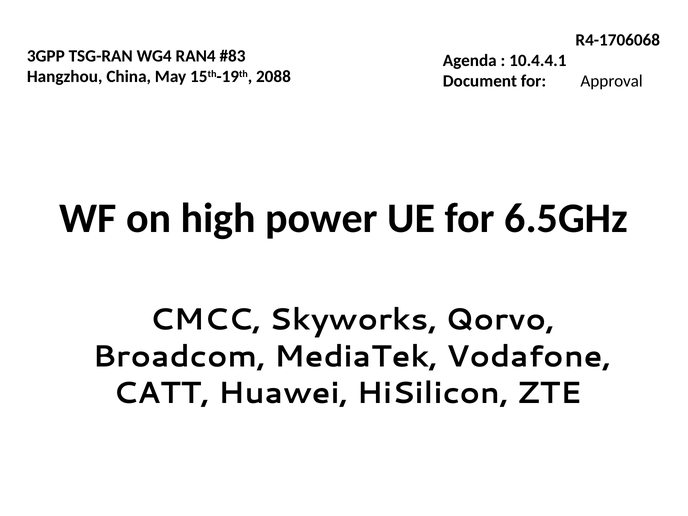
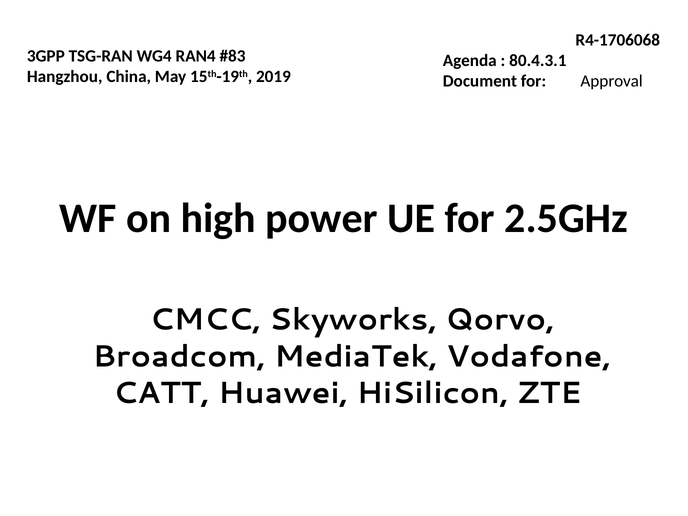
10.4.4.1: 10.4.4.1 -> 80.4.3.1
2088: 2088 -> 2019
6.5GHz: 6.5GHz -> 2.5GHz
